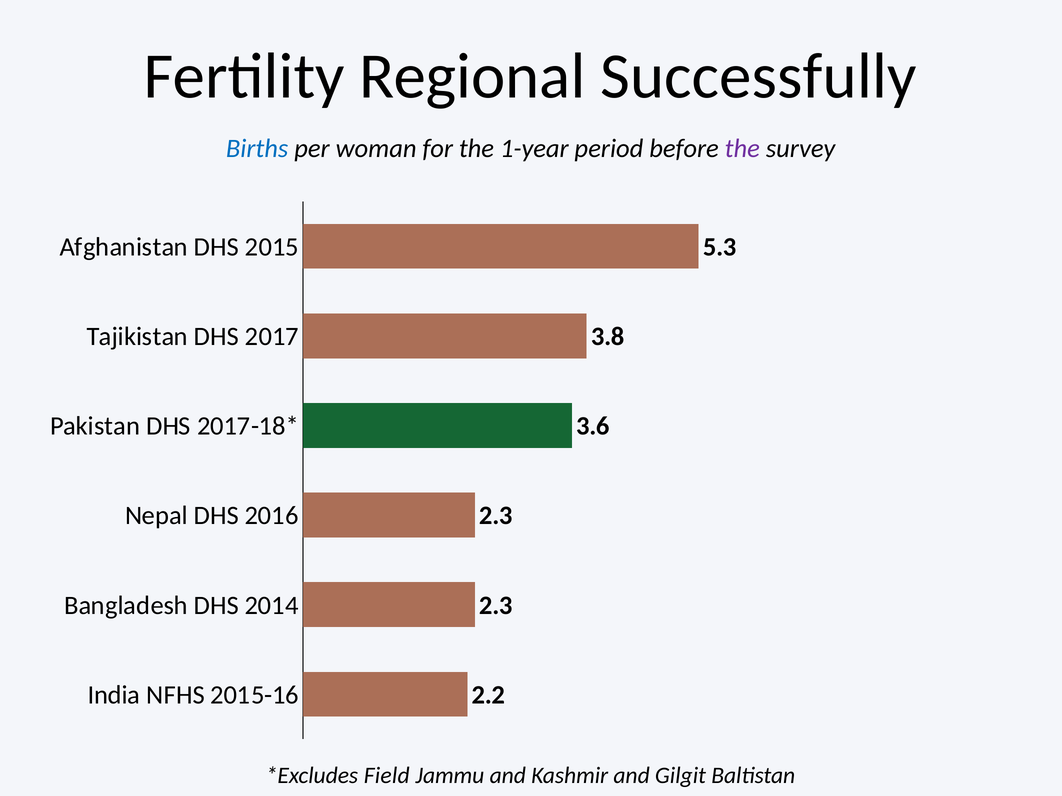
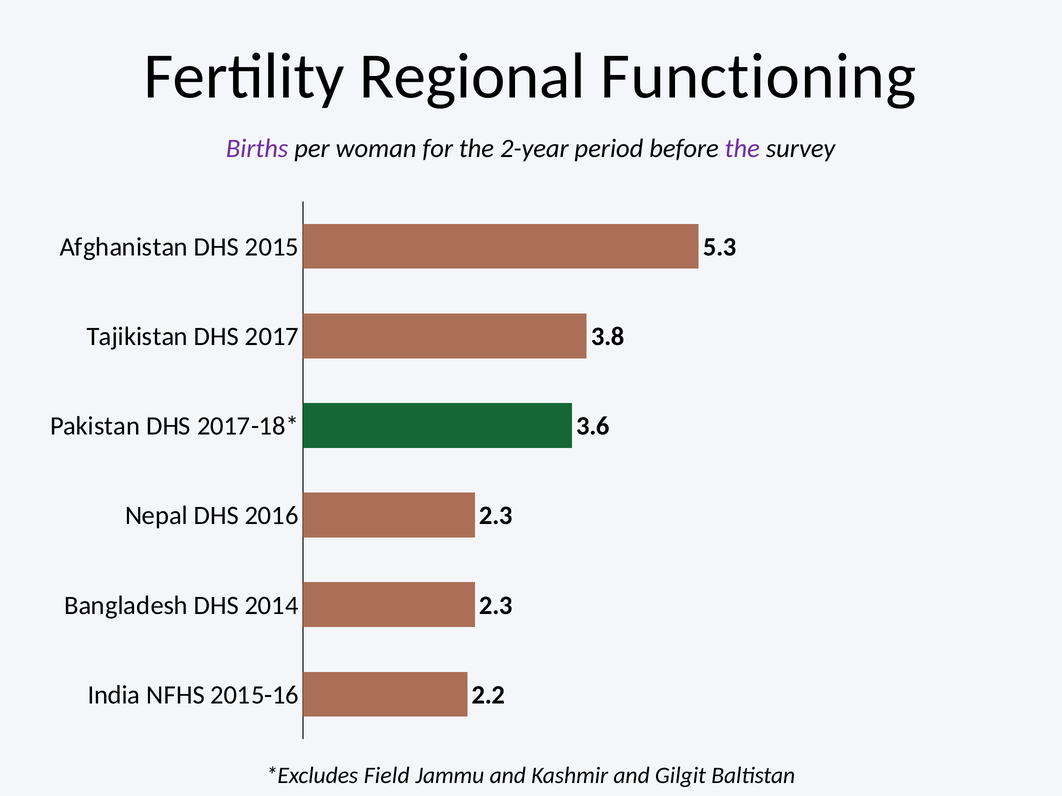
Successfully: Successfully -> Functioning
Births colour: blue -> purple
1-year: 1-year -> 2-year
